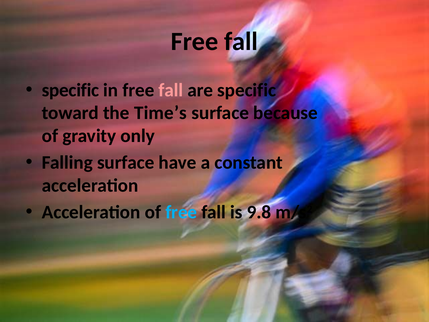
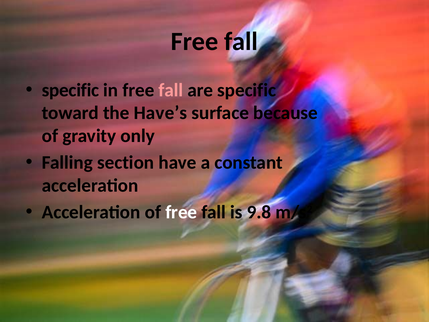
Time’s: Time’s -> Have’s
Falling surface: surface -> section
free at (181, 212) colour: light blue -> white
